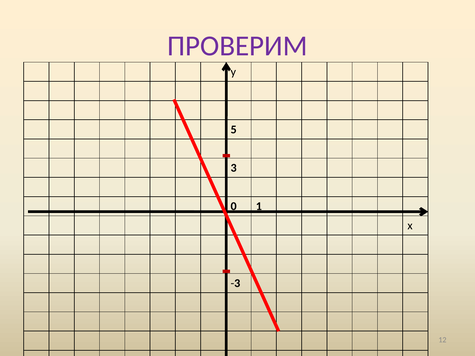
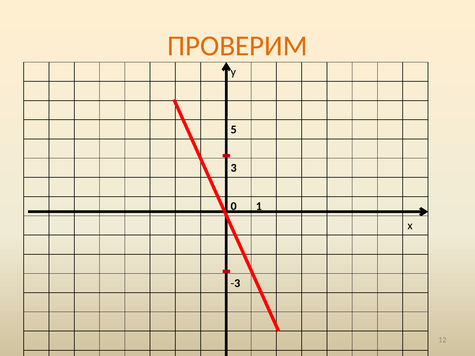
ПРОВЕРИМ colour: purple -> orange
